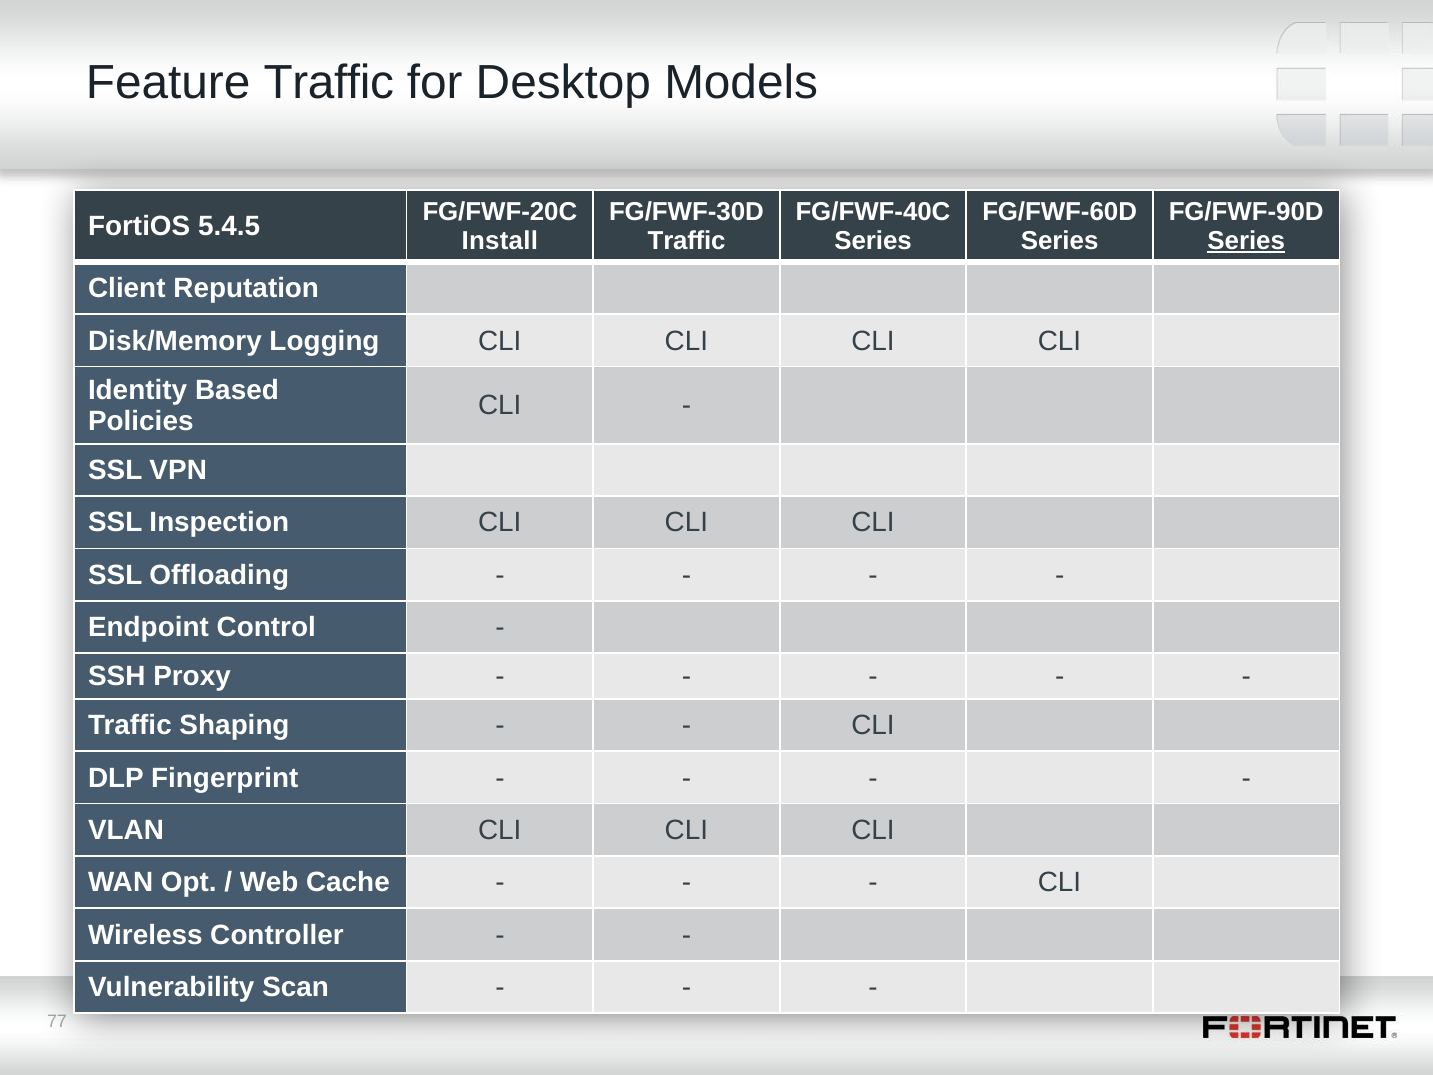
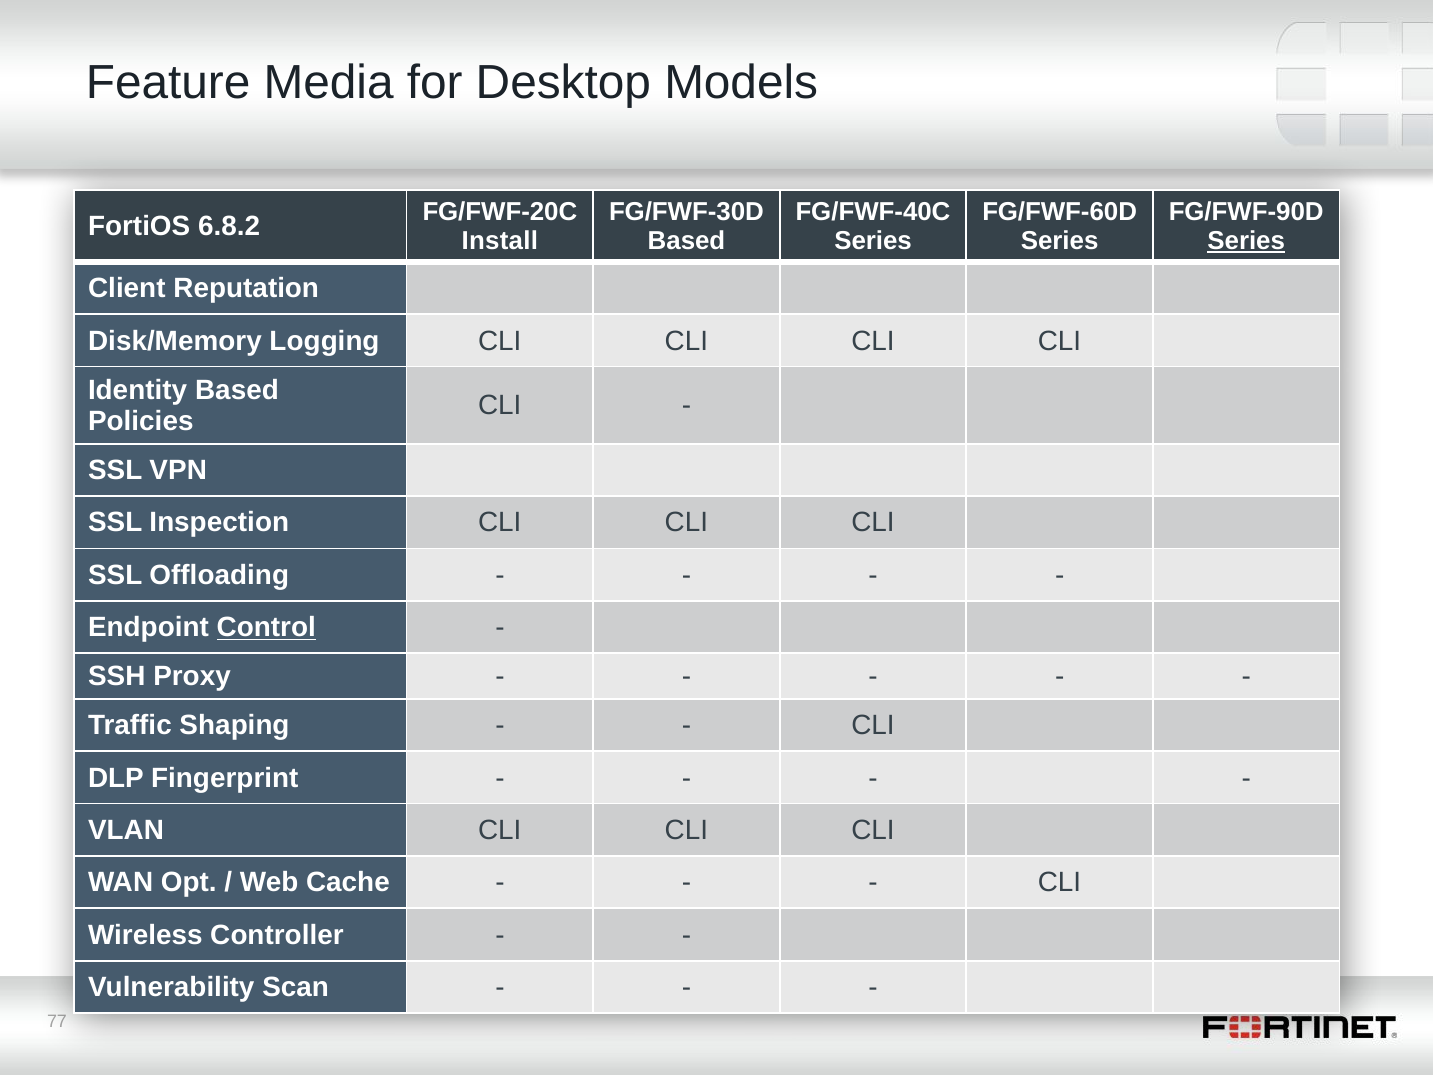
Feature Traffic: Traffic -> Media
5.4.5: 5.4.5 -> 6.8.2
Traffic at (687, 241): Traffic -> Based
Control underline: none -> present
